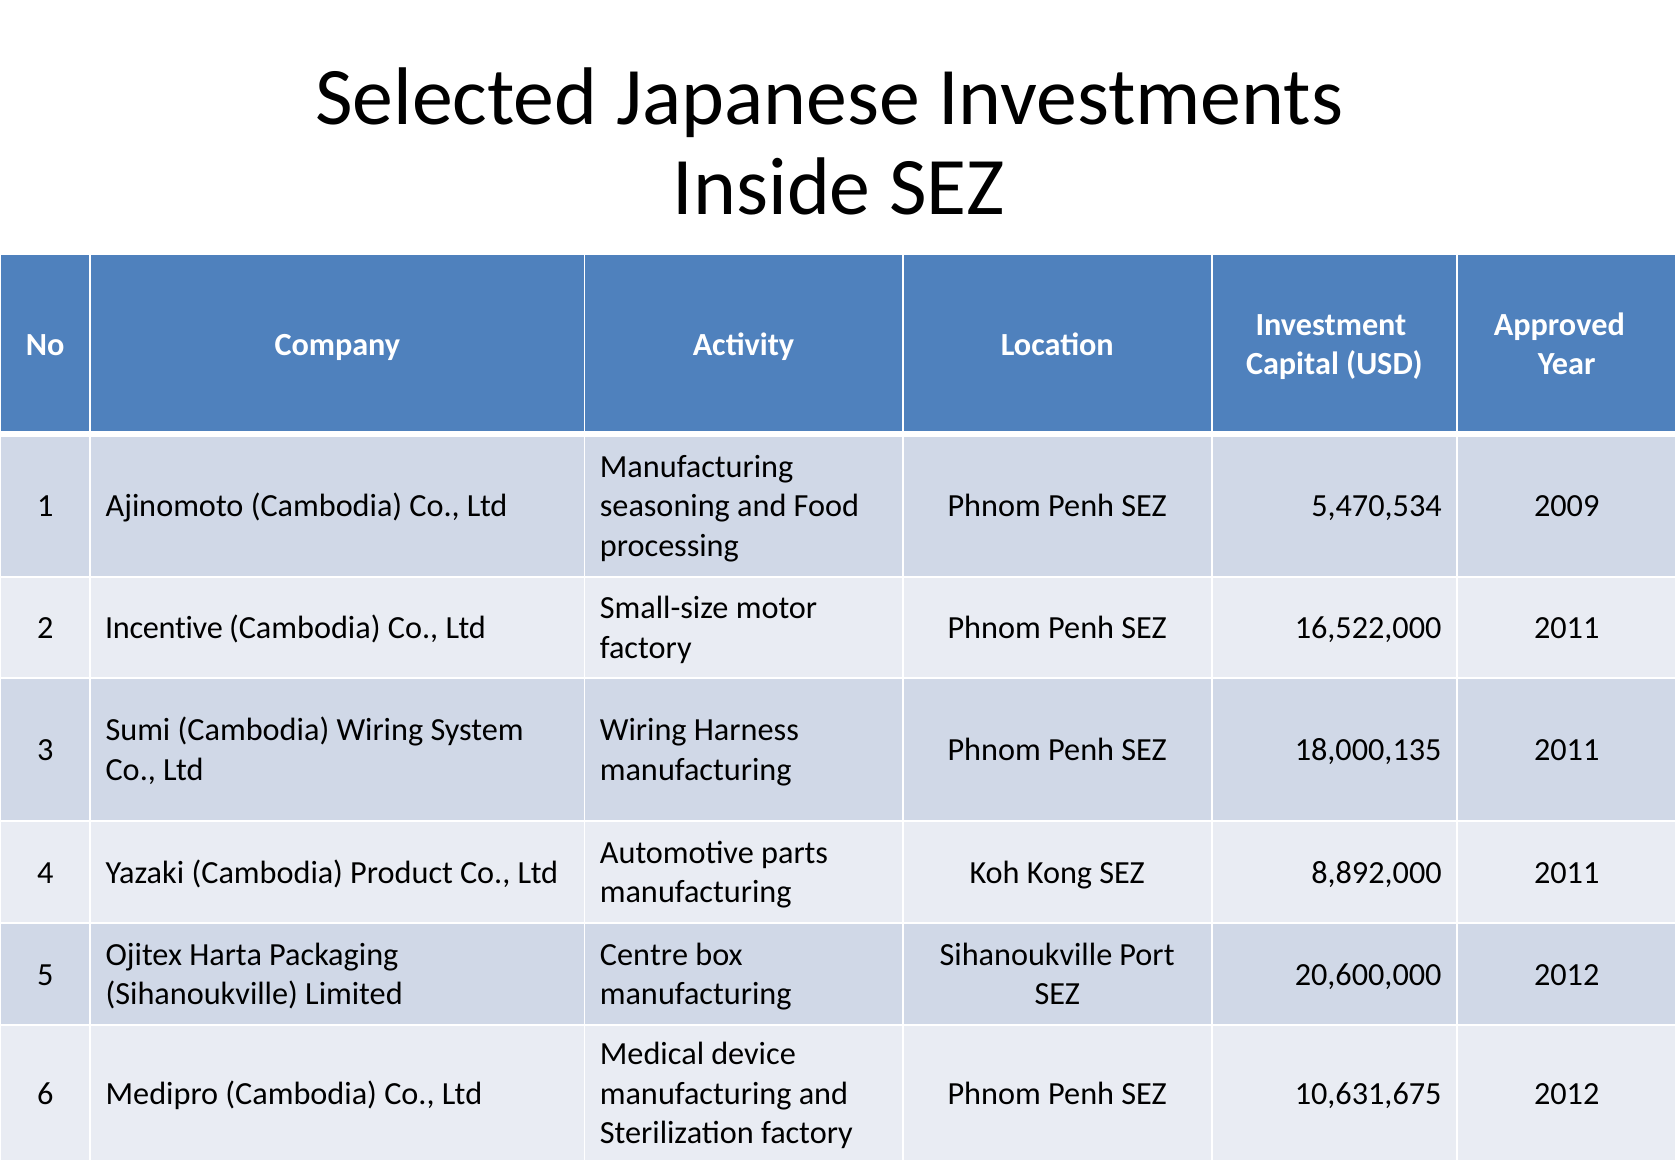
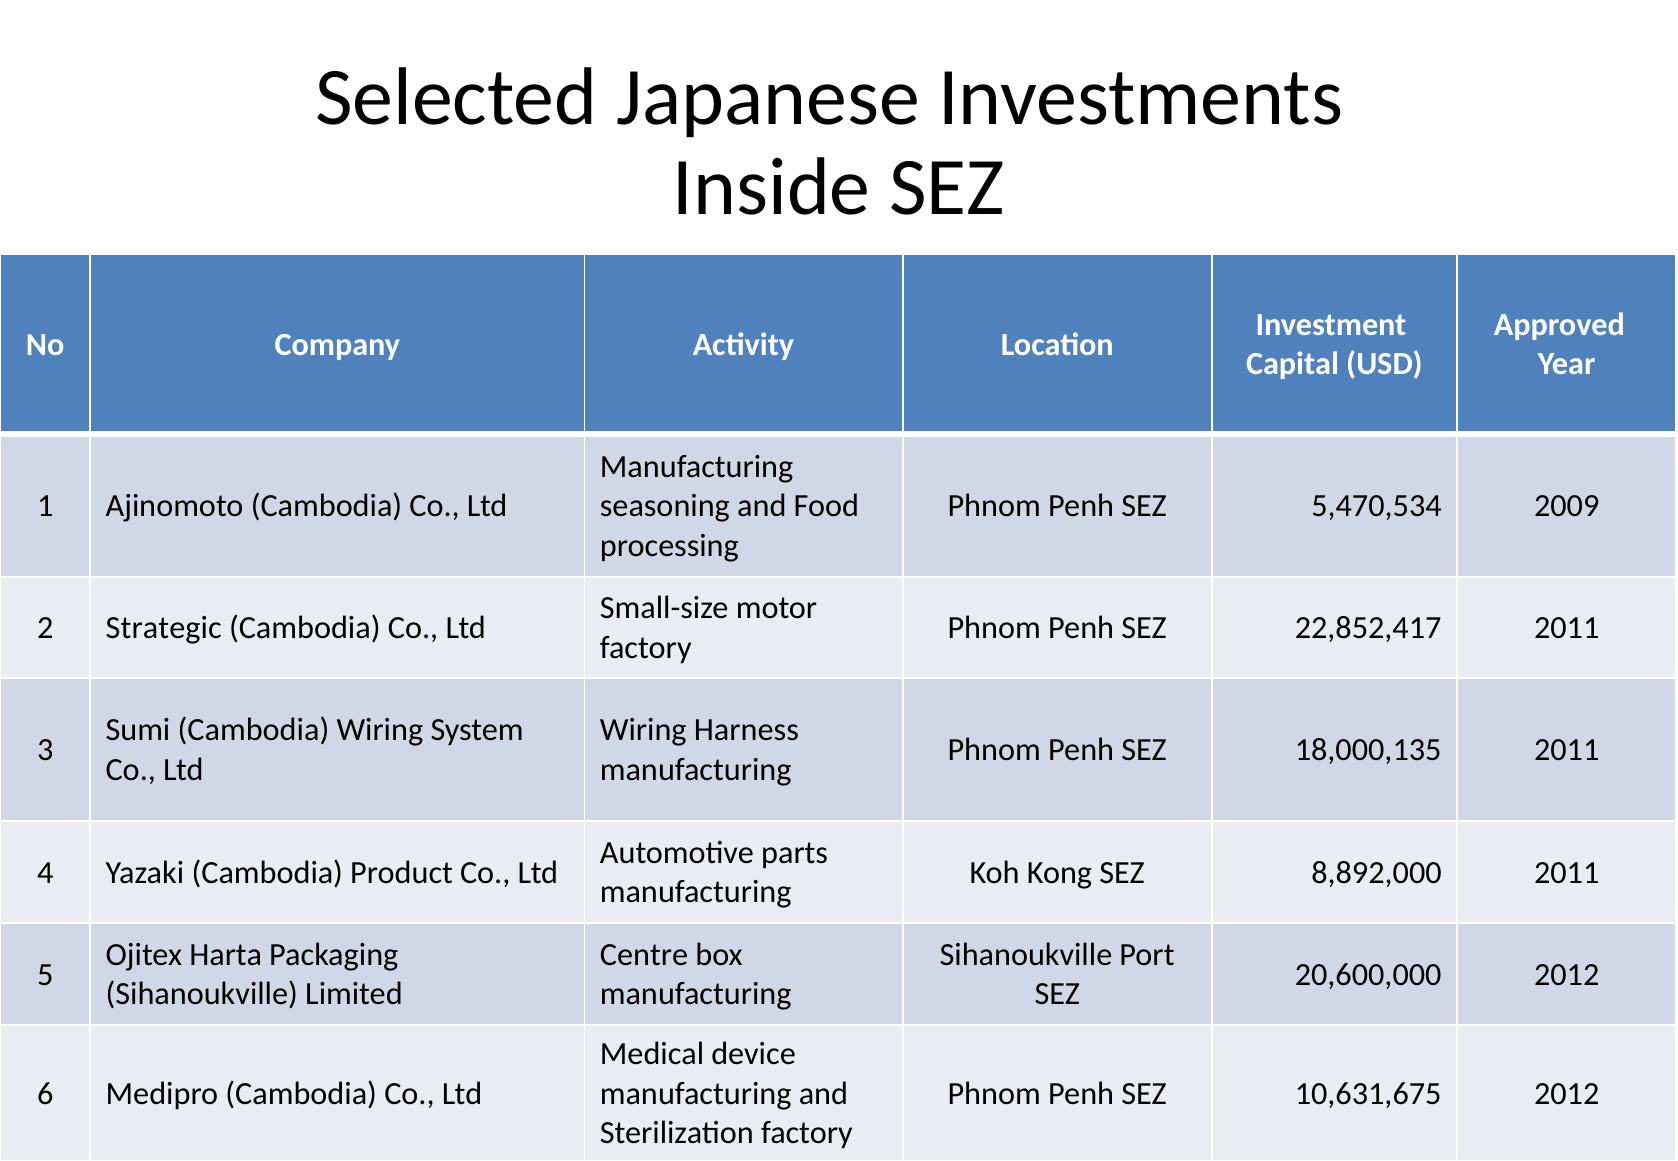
Incentive: Incentive -> Strategic
16,522,000: 16,522,000 -> 22,852,417
